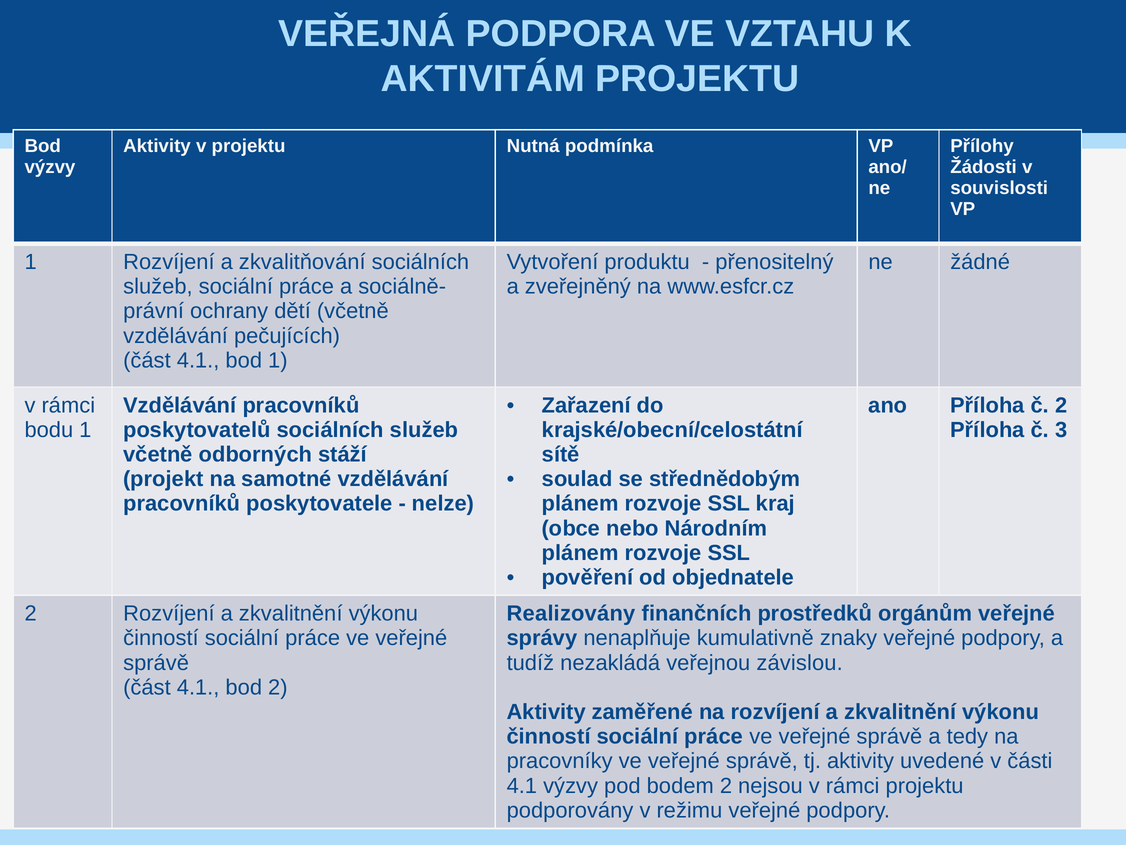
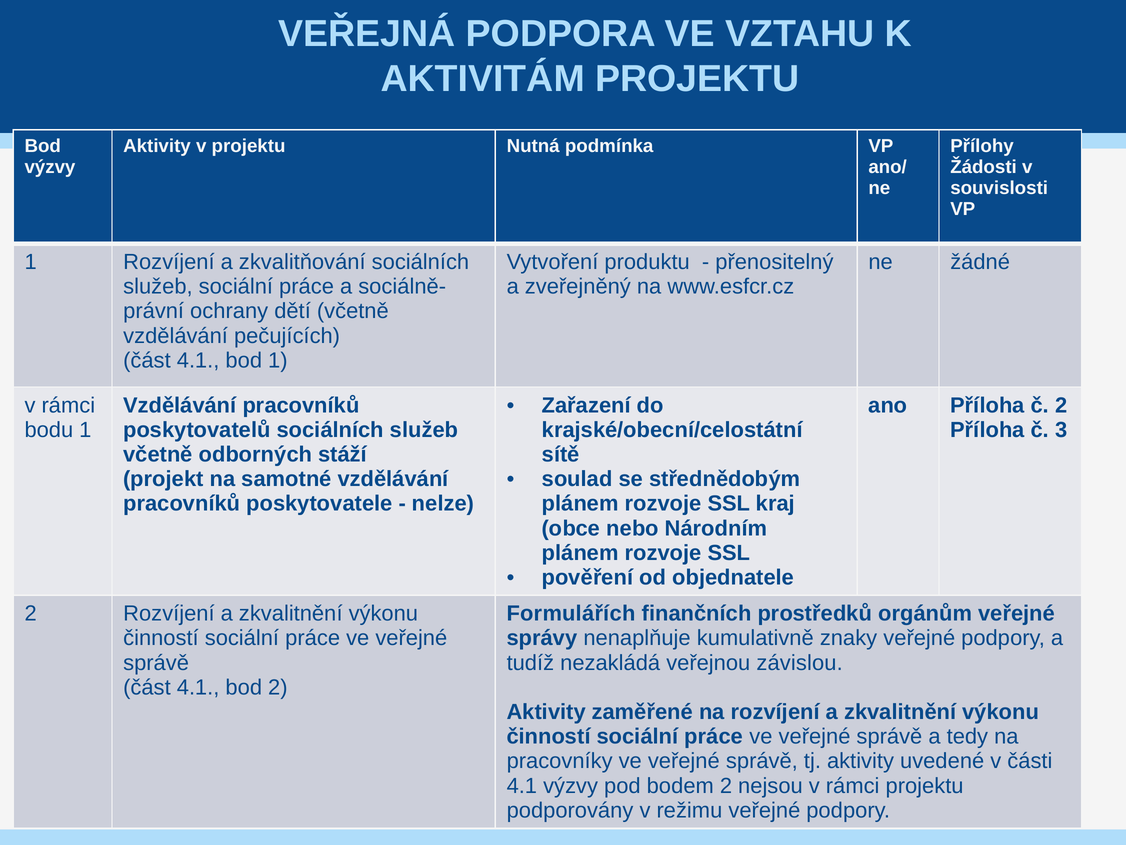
Realizovány: Realizovány -> Formulářích
